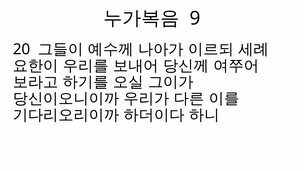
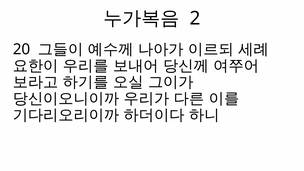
9: 9 -> 2
